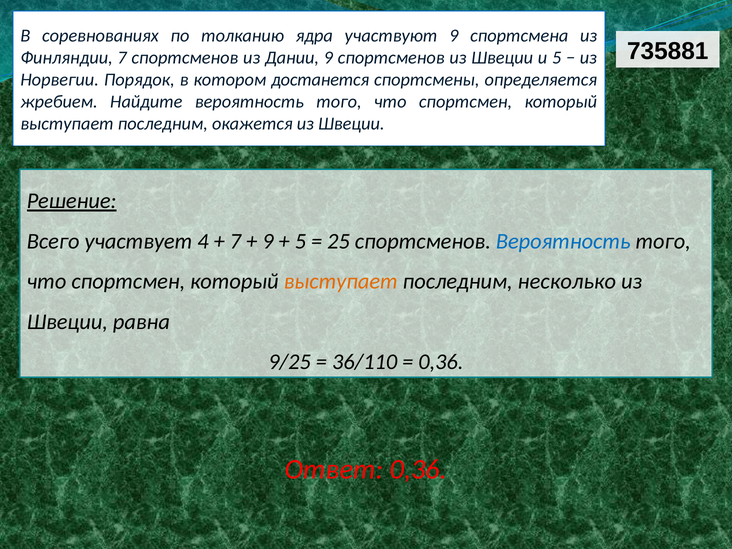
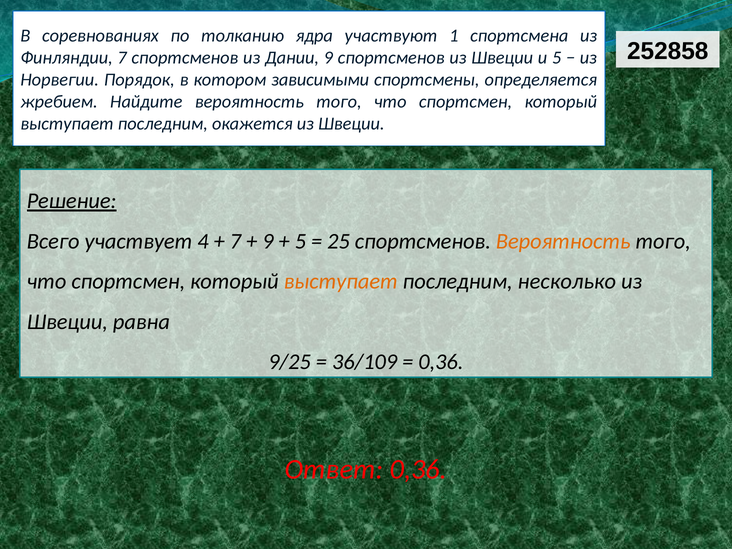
участвуют 9: 9 -> 1
735881: 735881 -> 252858
достанется: достанется -> зависимыми
Вероятность at (563, 241) colour: blue -> orange
36/110: 36/110 -> 36/109
